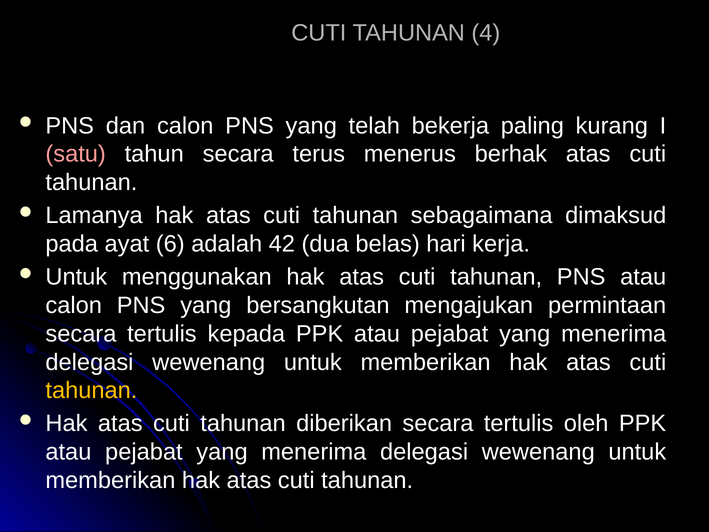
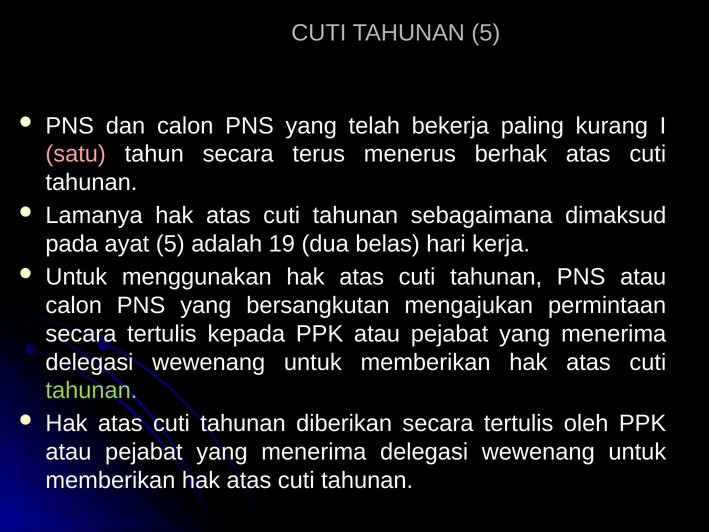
TAHUNAN 4: 4 -> 5
ayat 6: 6 -> 5
42: 42 -> 19
tahunan at (91, 390) colour: yellow -> light green
